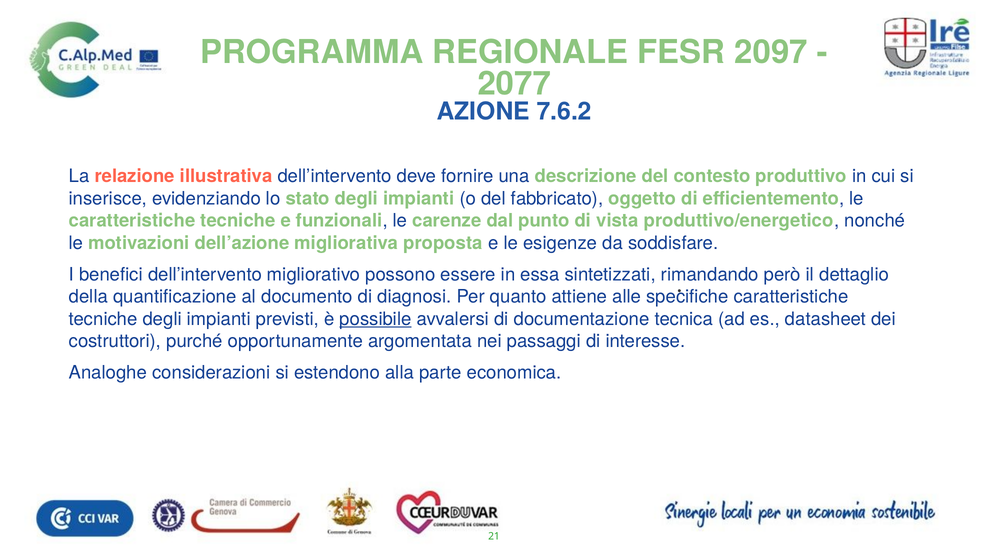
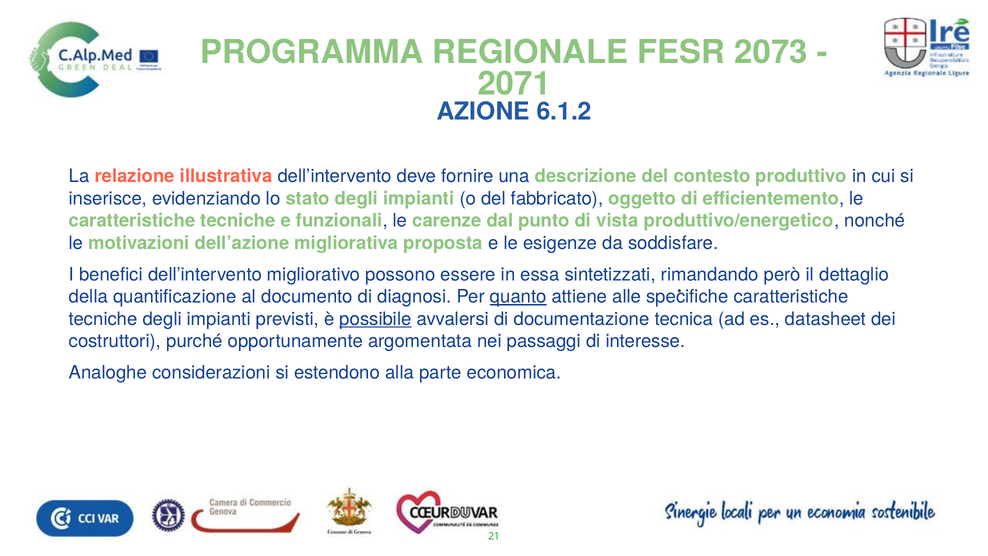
2097: 2097 -> 2073
2077: 2077 -> 2071
7.6.2: 7.6.2 -> 6.1.2
quanto underline: none -> present
